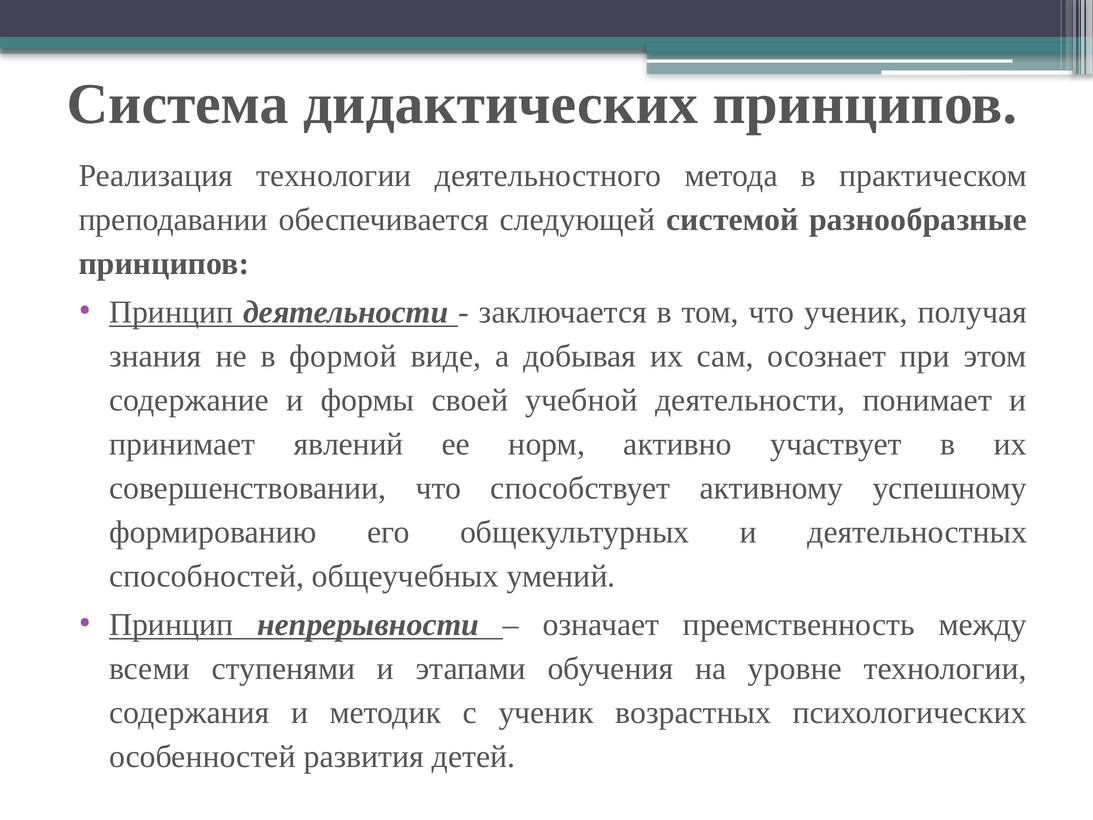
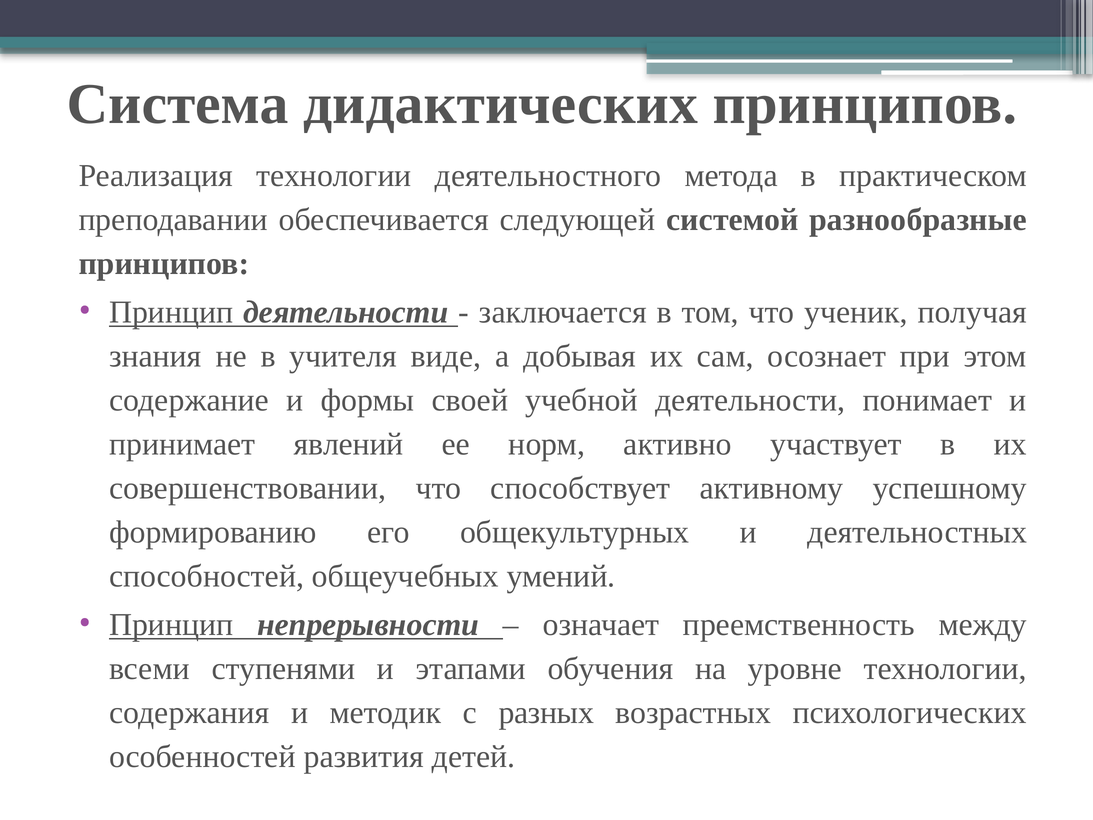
формой: формой -> учителя
с ученик: ученик -> разных
